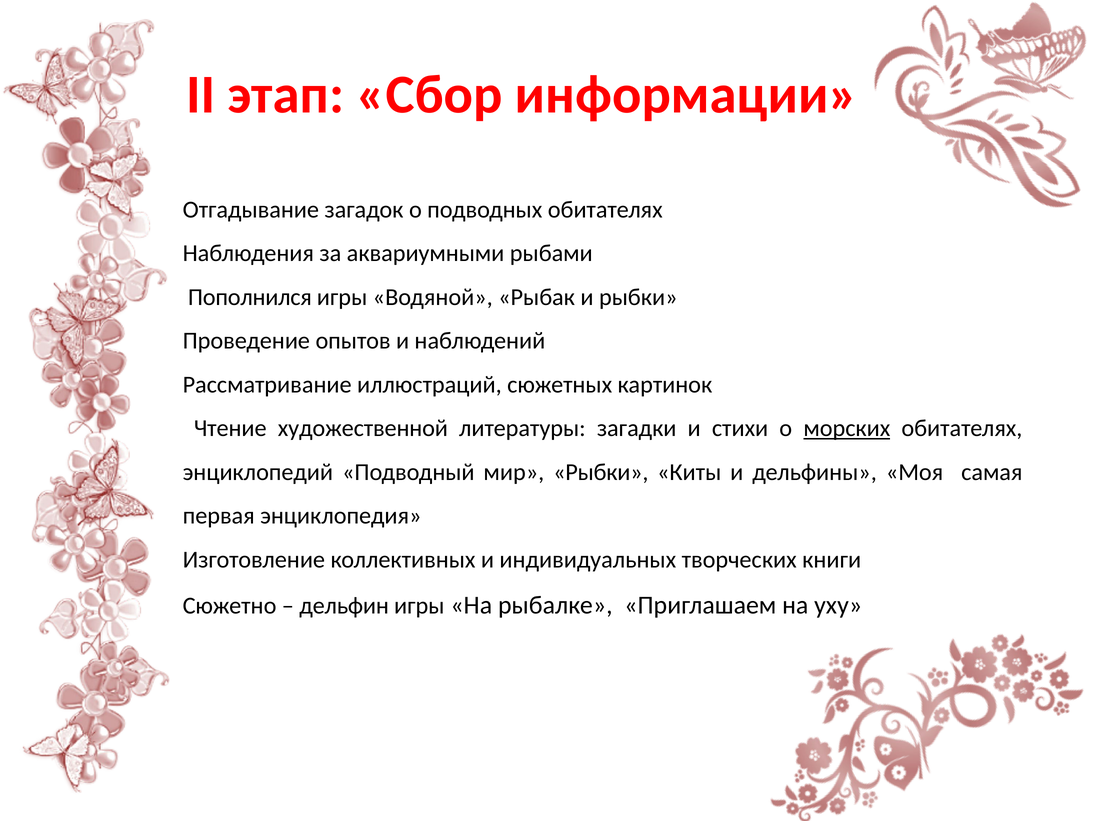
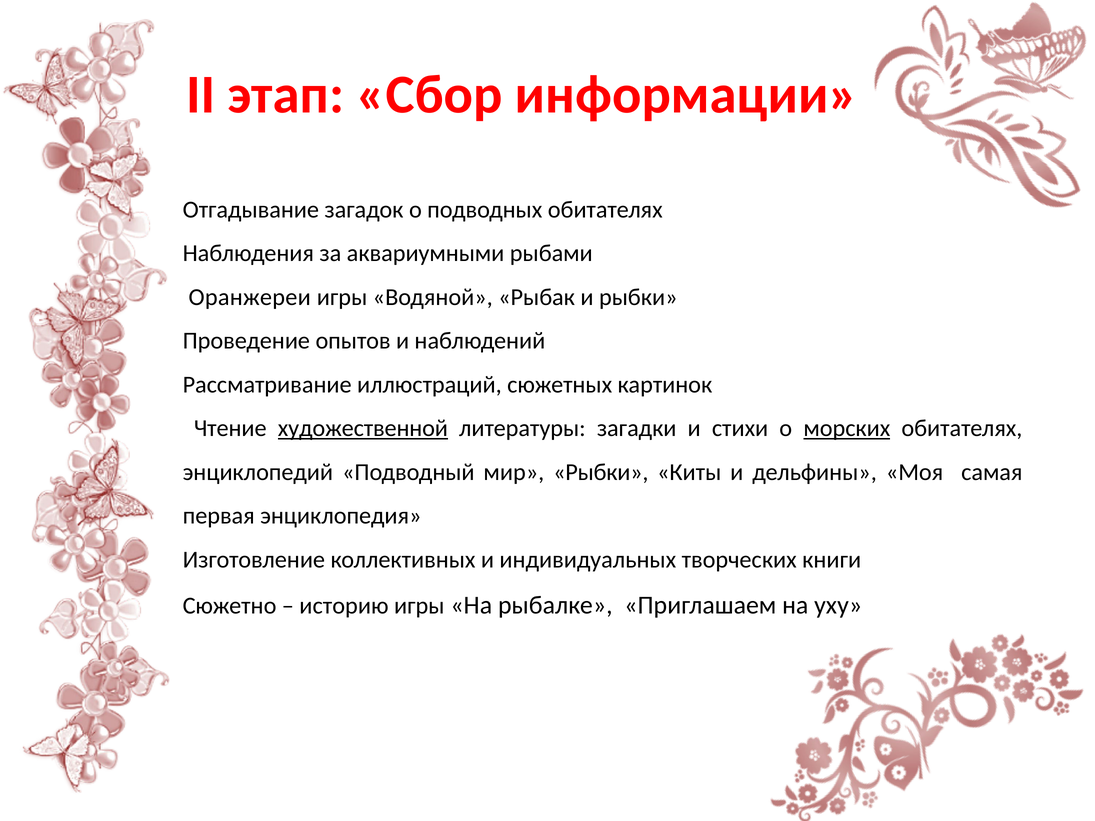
Пополнился: Пополнился -> Оранжереи
художественной underline: none -> present
дельфин: дельфин -> историю
